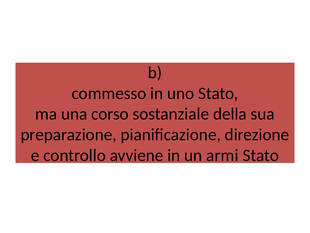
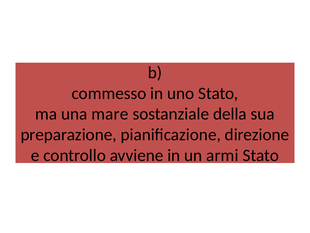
corso: corso -> mare
